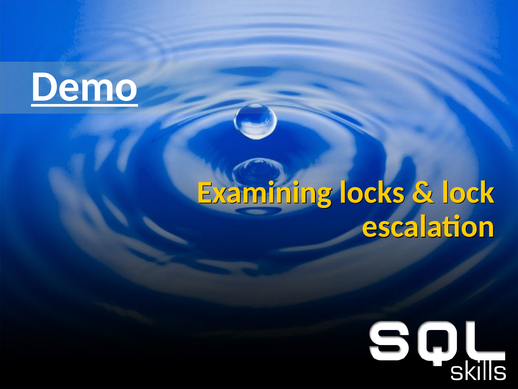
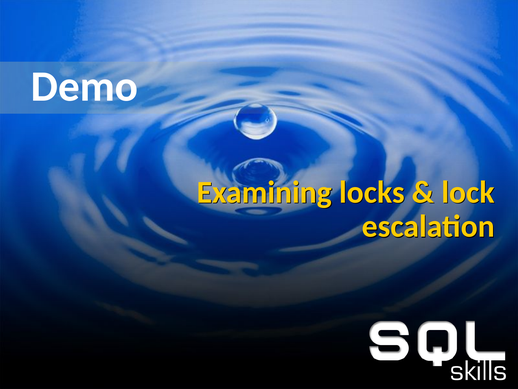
Demo underline: present -> none
